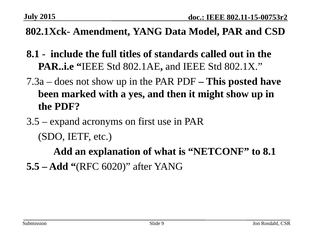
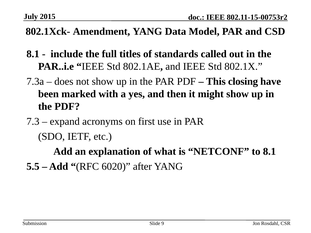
posted: posted -> closing
3.5: 3.5 -> 7.3
